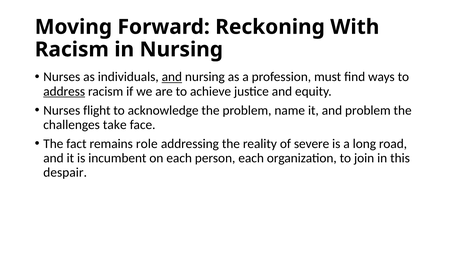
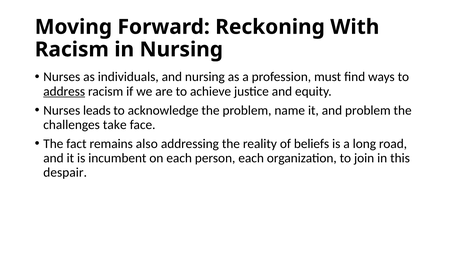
and at (172, 77) underline: present -> none
flight: flight -> leads
role: role -> also
severe: severe -> beliefs
